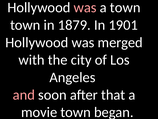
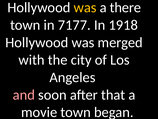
was at (85, 8) colour: pink -> yellow
a town: town -> there
1879: 1879 -> 7177
1901: 1901 -> 1918
